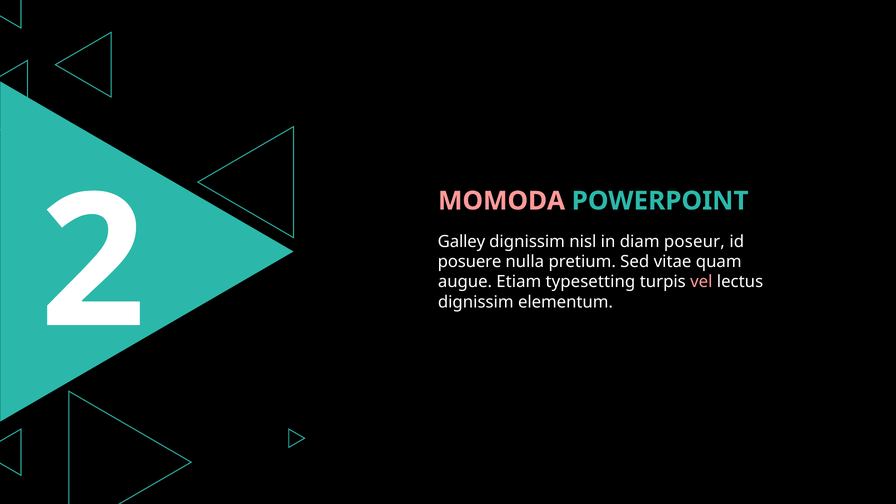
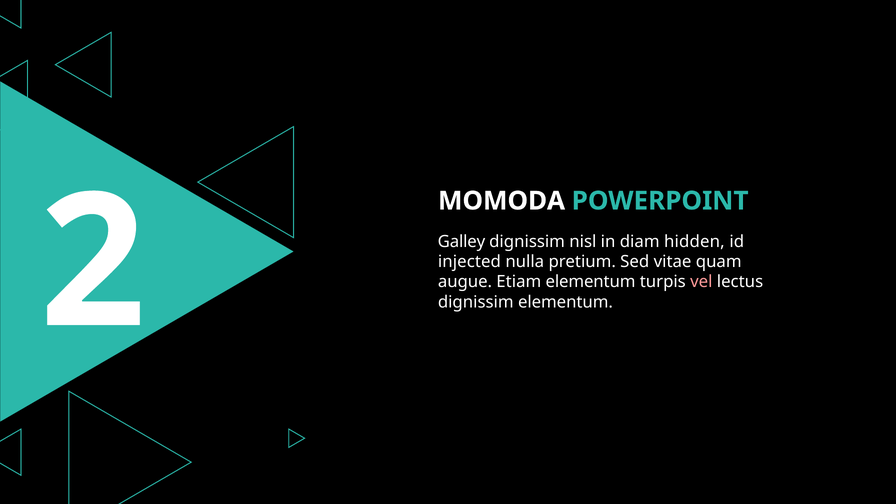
MOMODA colour: pink -> white
poseur: poseur -> hidden
posuere: posuere -> injected
Etiam typesetting: typesetting -> elementum
